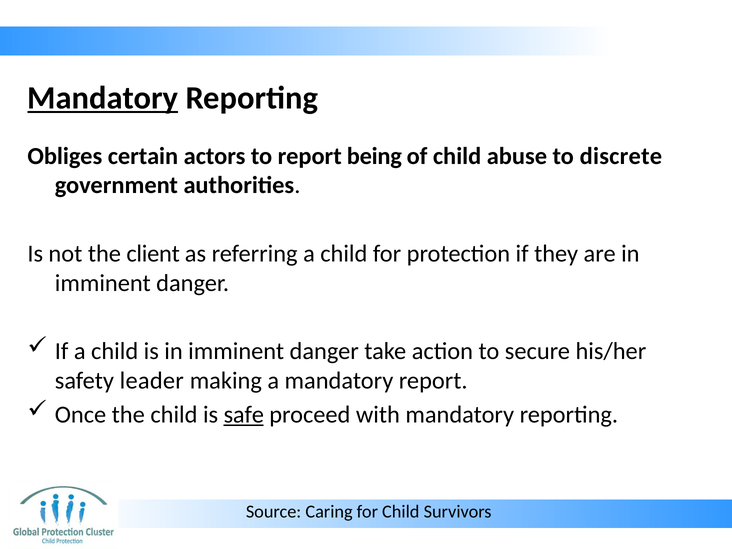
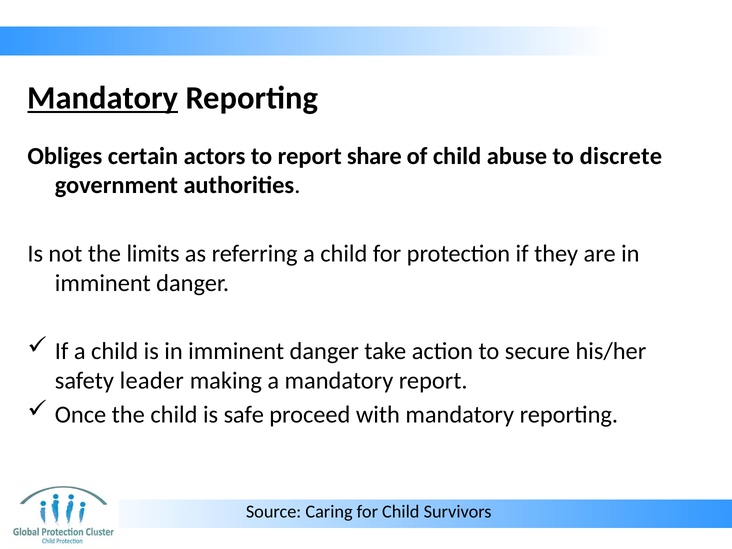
being: being -> share
client: client -> limits
safe underline: present -> none
